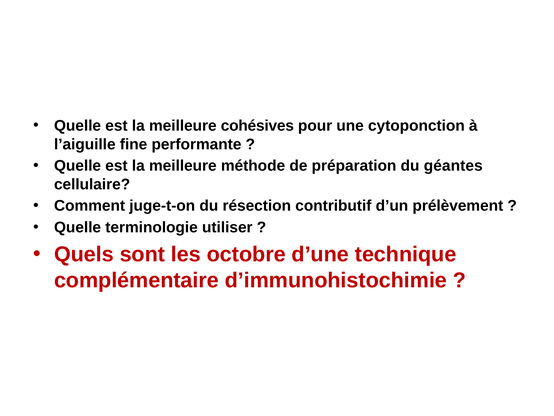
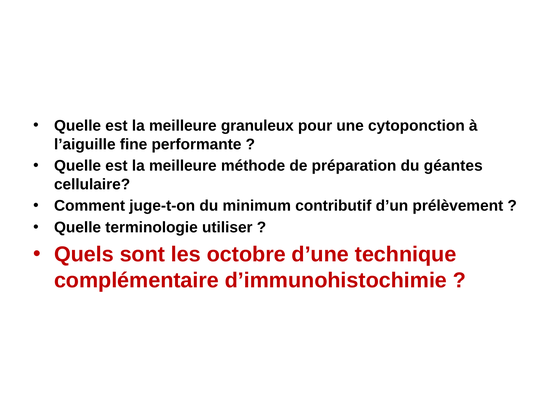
cohésives: cohésives -> granuleux
résection: résection -> minimum
